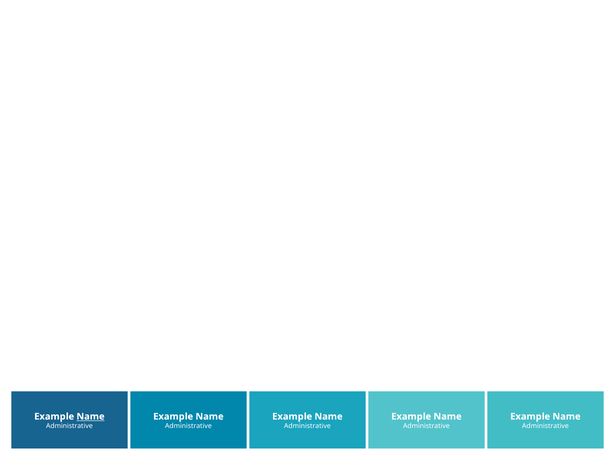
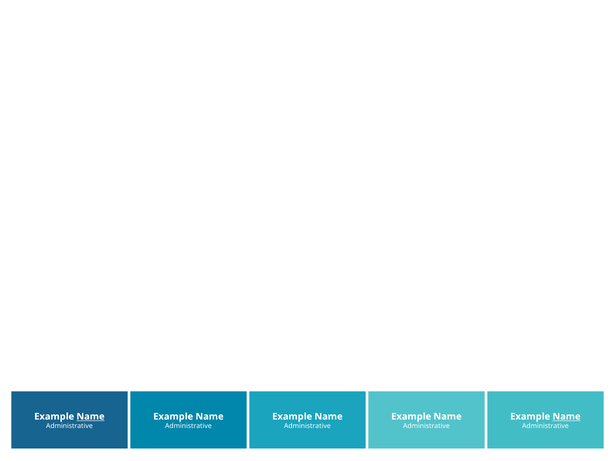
Name at (567, 417) underline: none -> present
